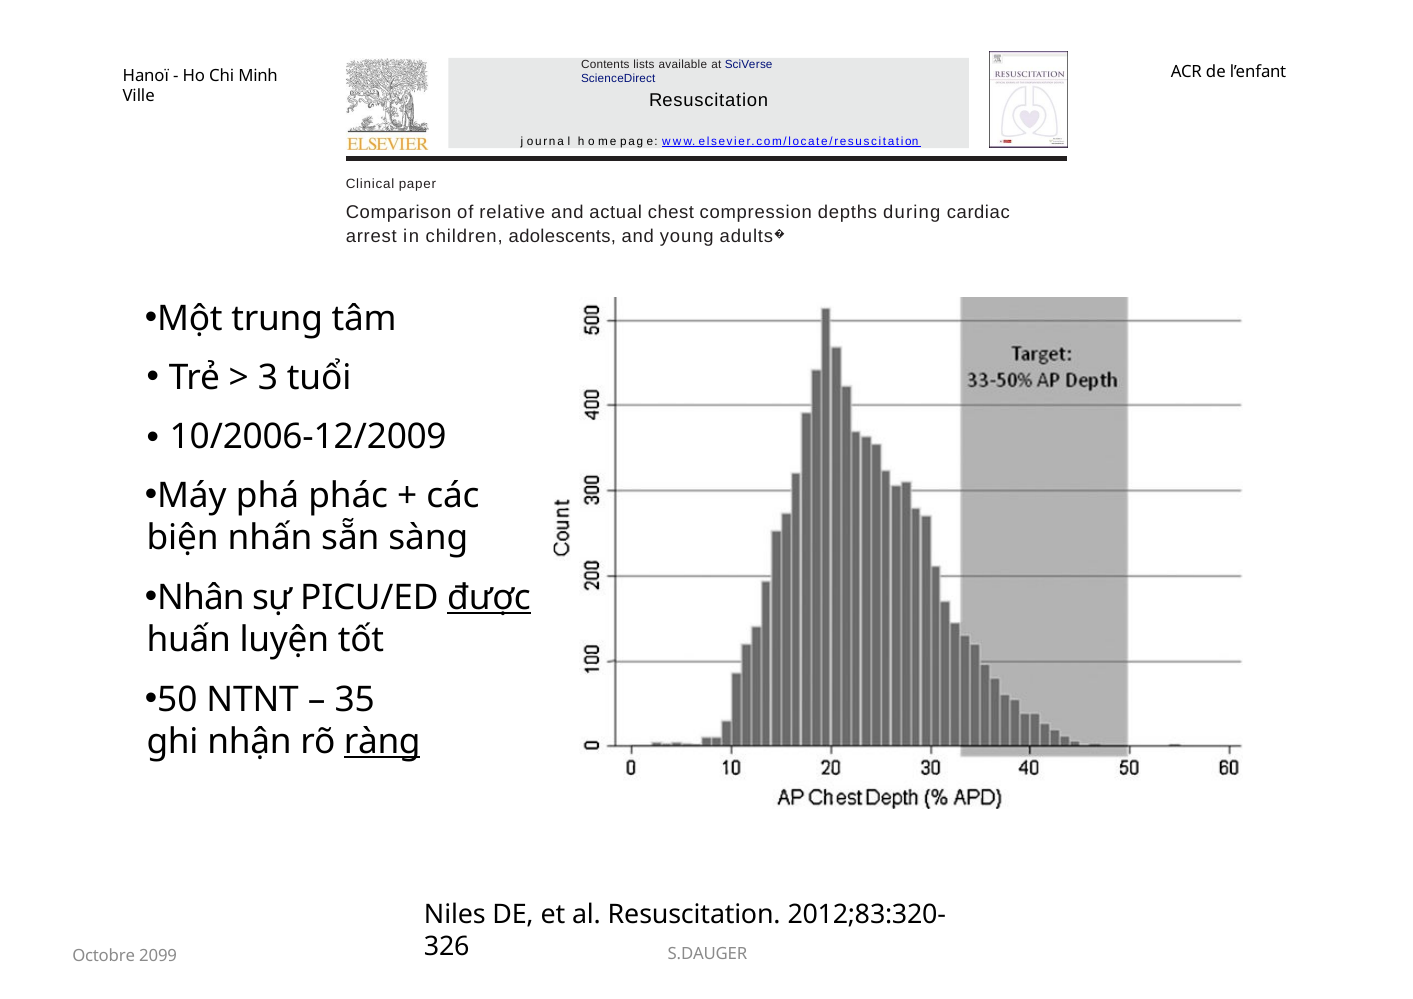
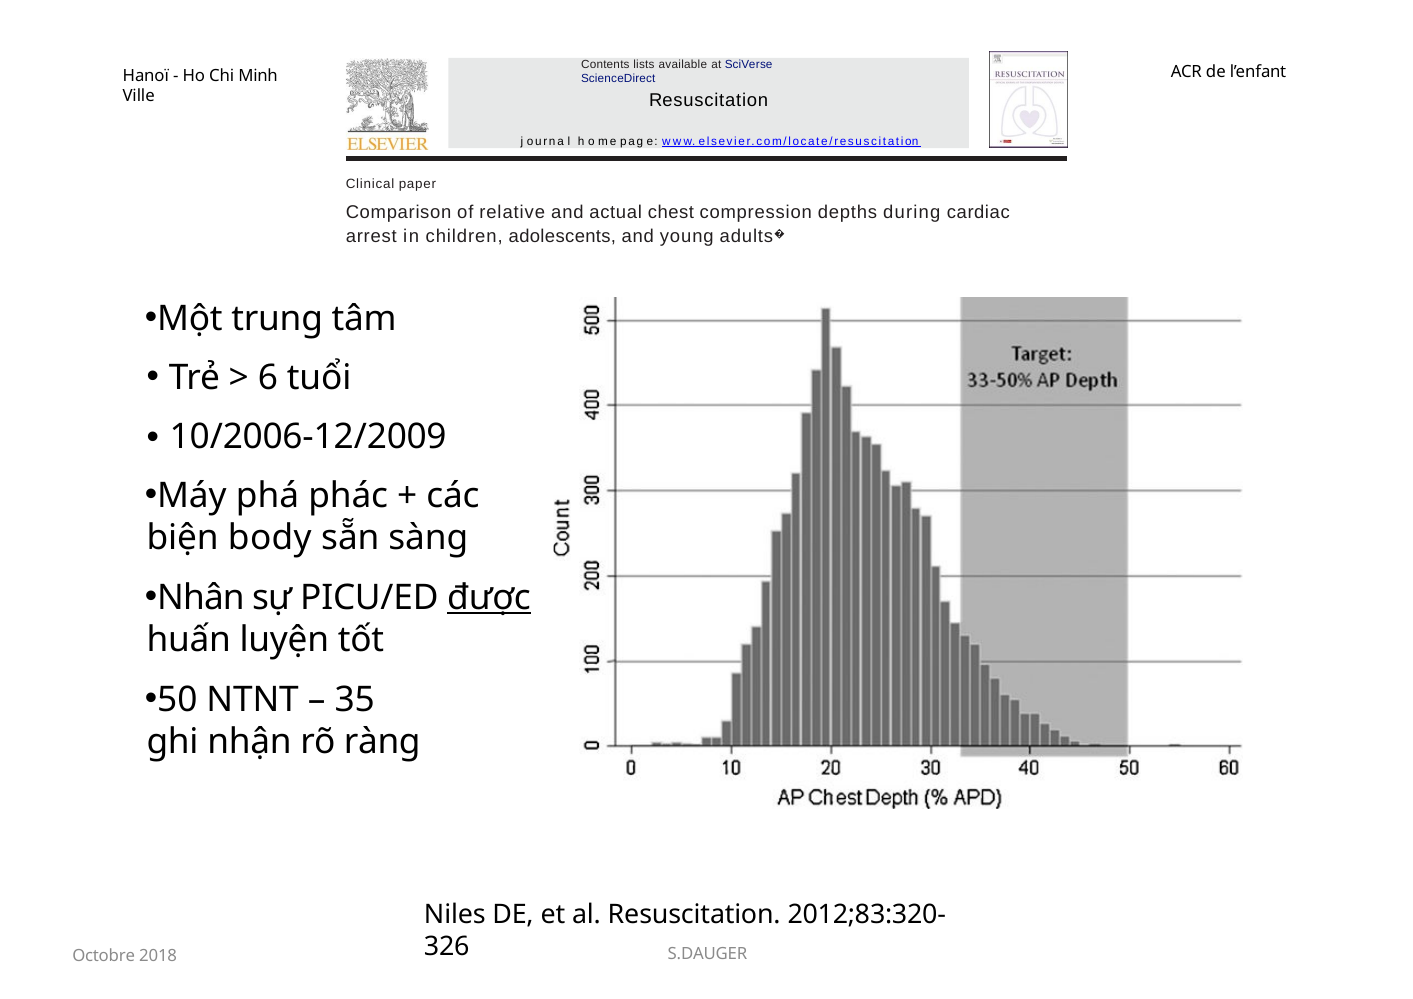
3: 3 -> 6
nhấn: nhấn -> body
ràng underline: present -> none
2099: 2099 -> 2018
